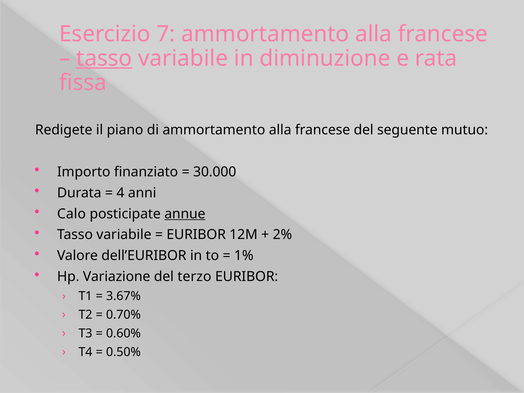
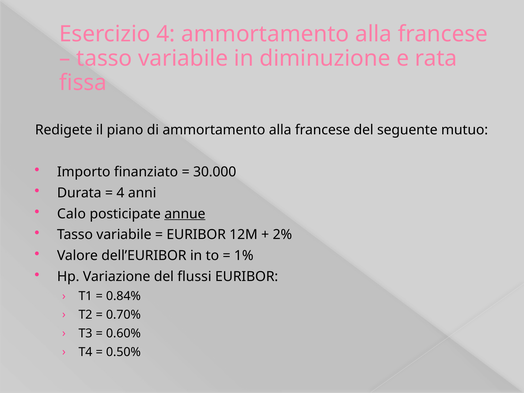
Esercizio 7: 7 -> 4
tasso at (104, 58) underline: present -> none
terzo: terzo -> flussi
3.67%: 3.67% -> 0.84%
